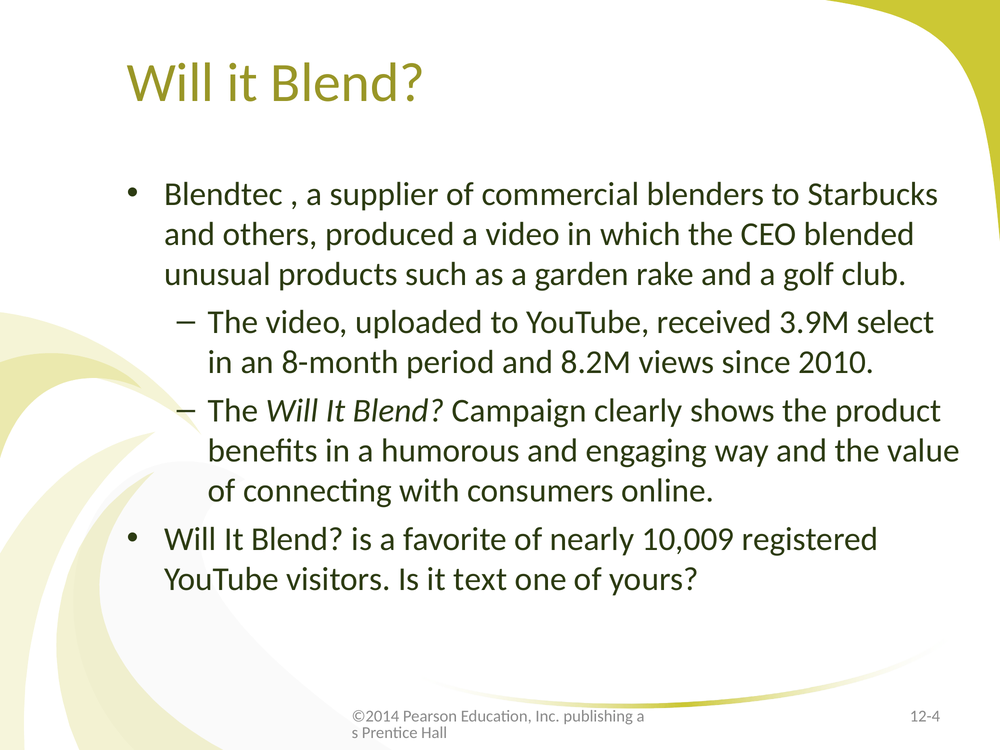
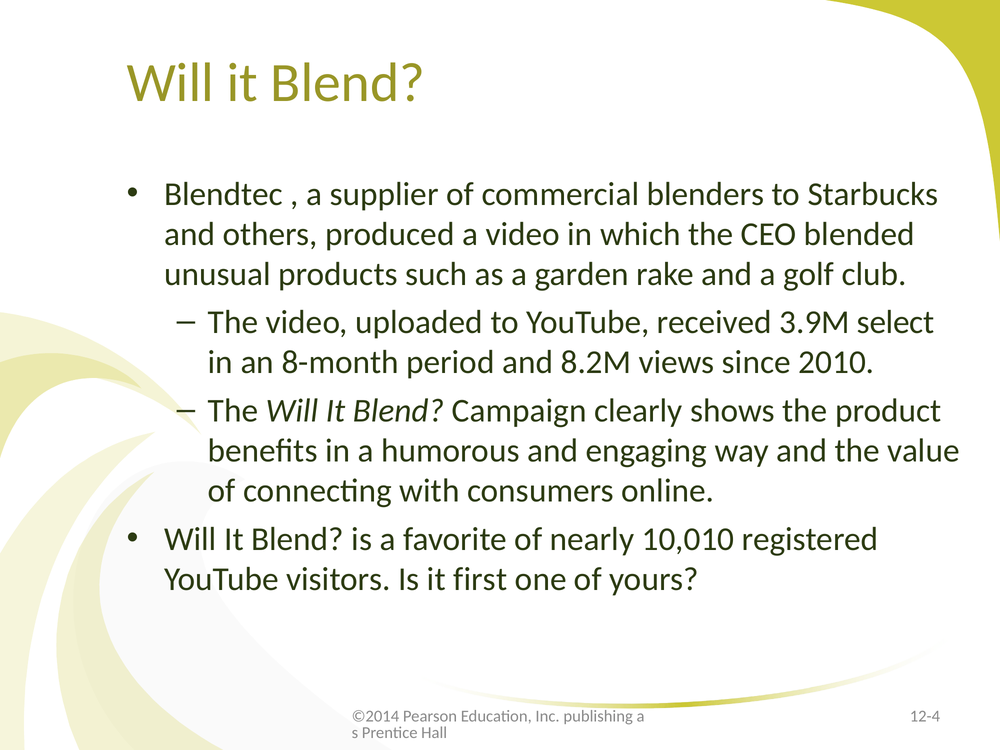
10,009: 10,009 -> 10,010
text: text -> first
